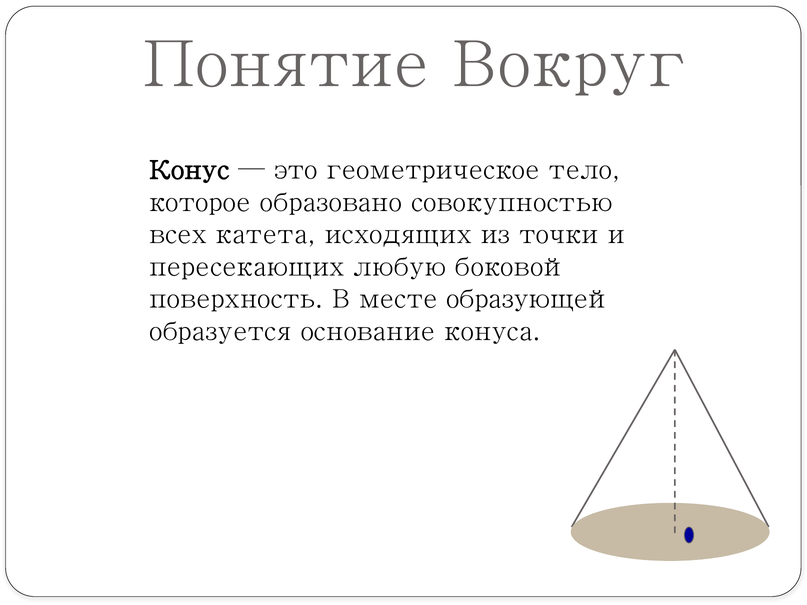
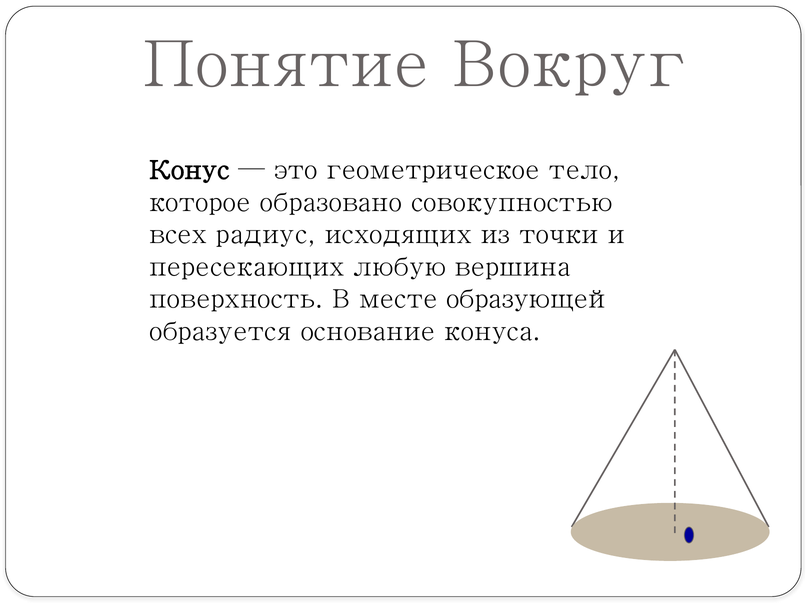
катета: катета -> радиус
боковой: боковой -> вершина
